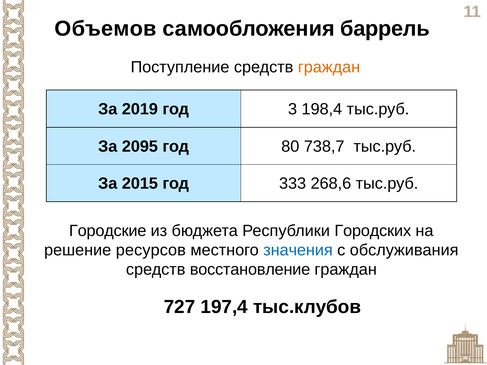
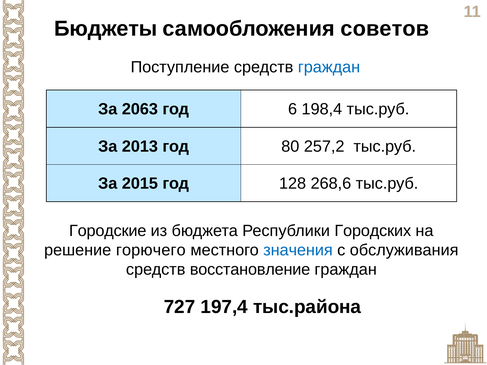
Объемов: Объемов -> Бюджеты
баррель: баррель -> советов
граждан at (329, 67) colour: orange -> blue
2019: 2019 -> 2063
3: 3 -> 6
2095: 2095 -> 2013
738,7: 738,7 -> 257,2
333: 333 -> 128
ресурсов: ресурсов -> горючего
тыс.клубов: тыс.клубов -> тыс.района
